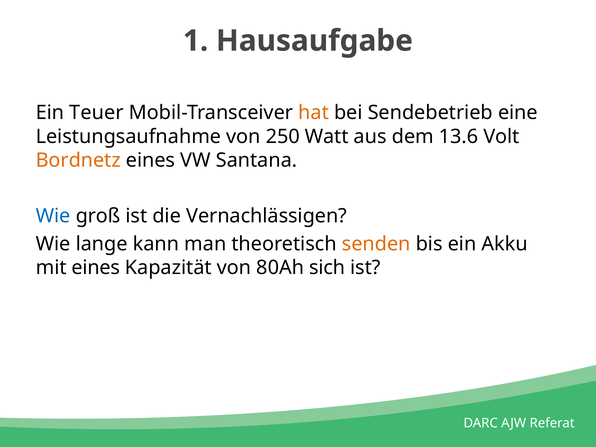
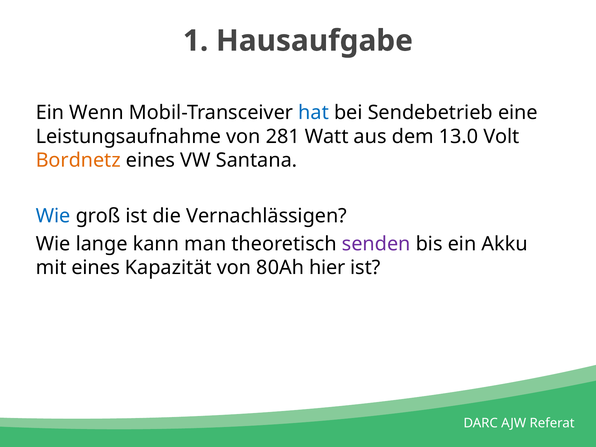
Teuer: Teuer -> Wenn
hat colour: orange -> blue
250: 250 -> 281
13.6: 13.6 -> 13.0
senden colour: orange -> purple
sich: sich -> hier
